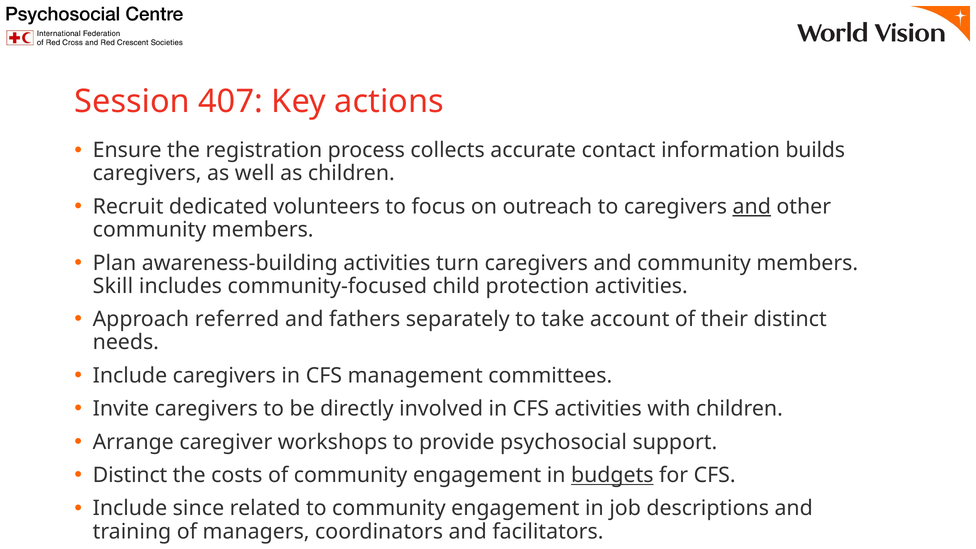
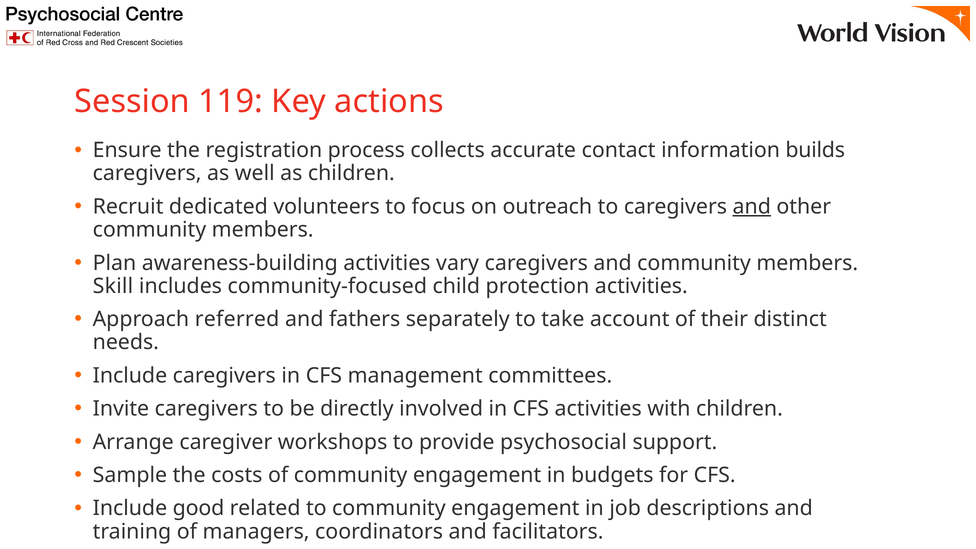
407: 407 -> 119
turn: turn -> vary
Distinct at (130, 475): Distinct -> Sample
budgets underline: present -> none
since: since -> good
